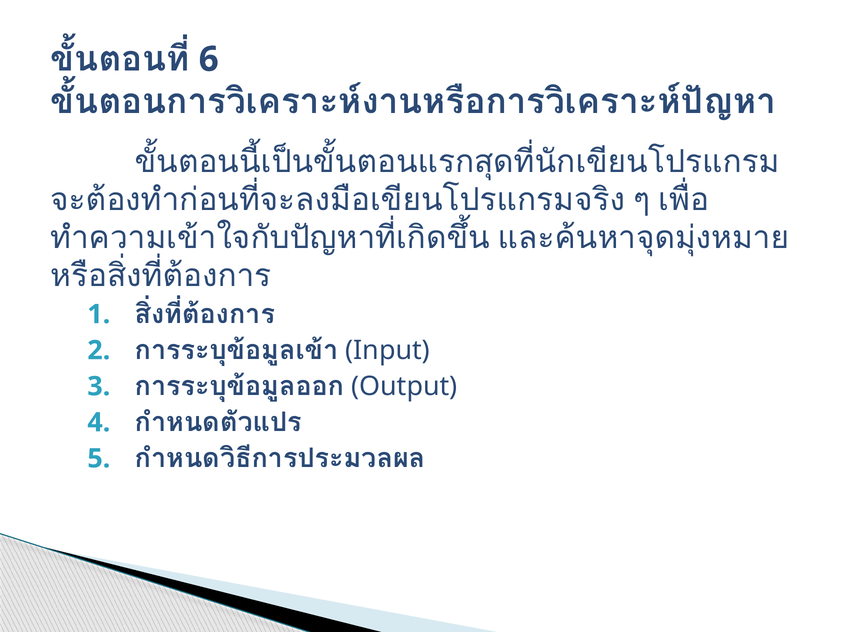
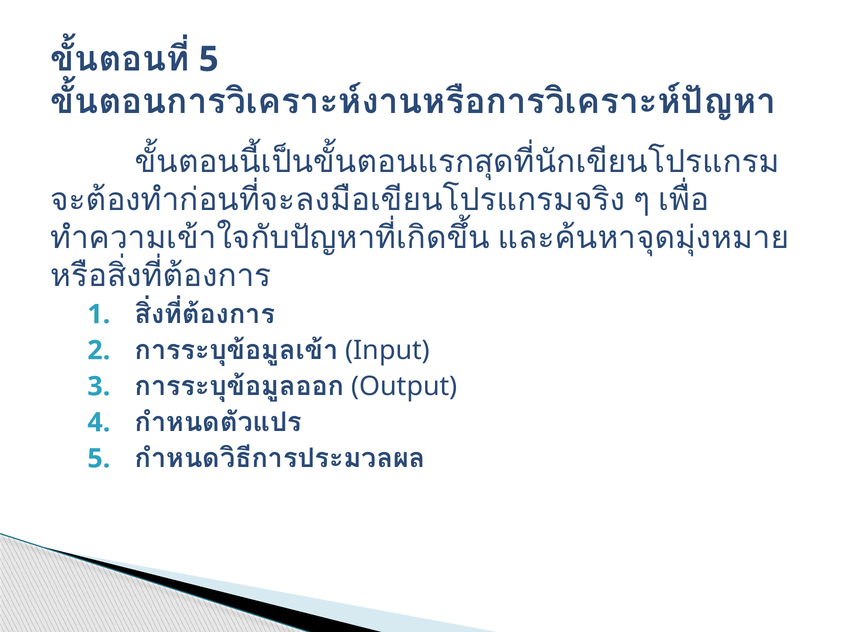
6 at (209, 59): 6 -> 5
